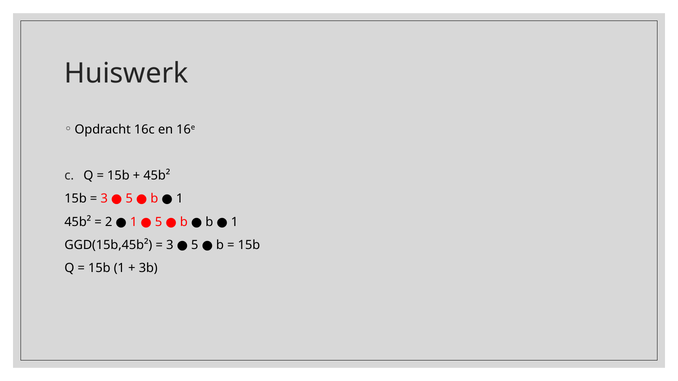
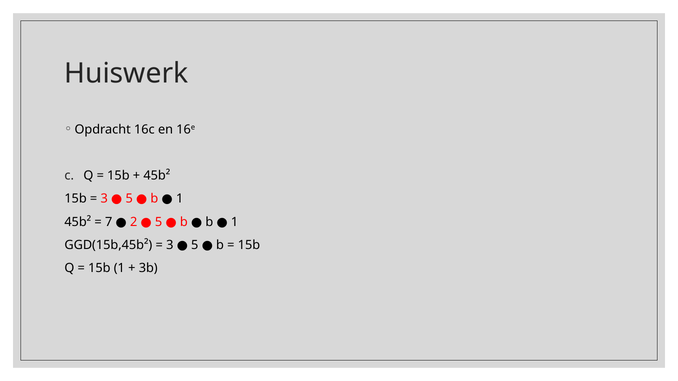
2: 2 -> 7
1 at (134, 222): 1 -> 2
